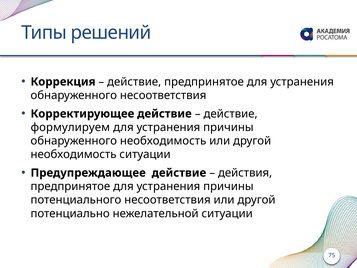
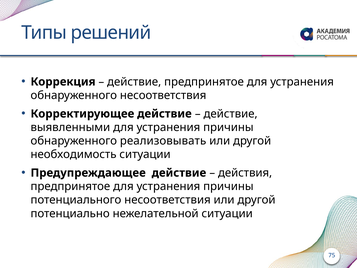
формулируем: формулируем -> выявленными
обнаруженного необходимость: необходимость -> реализовывать
